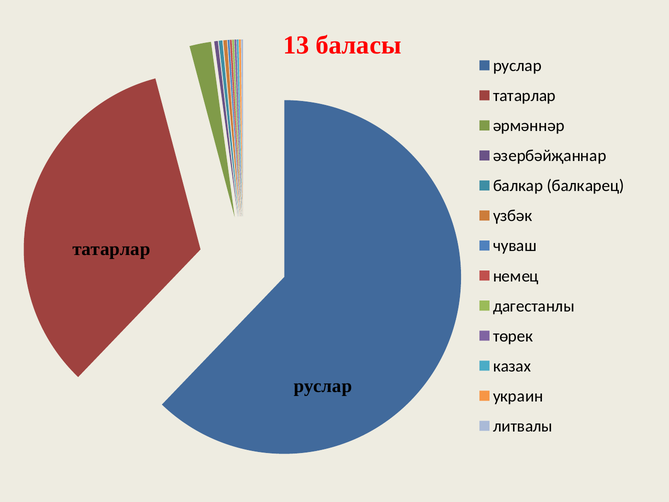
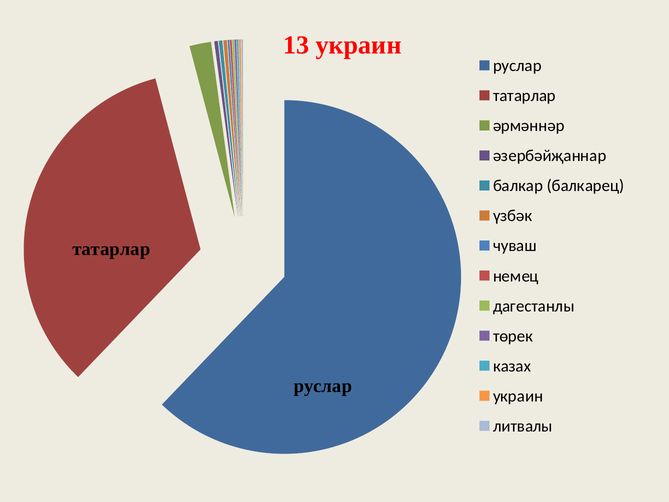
13 баласы: баласы -> украин
